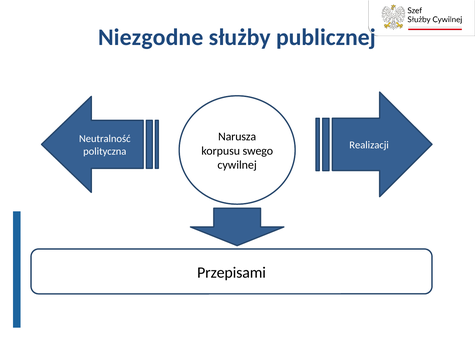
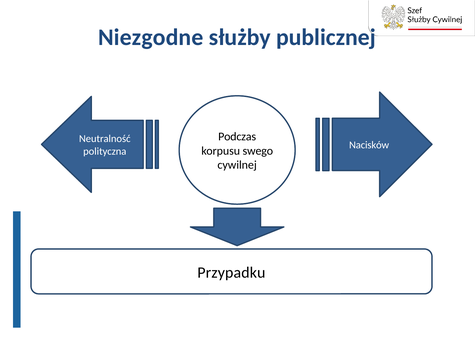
Narusza: Narusza -> Podczas
Realizacji: Realizacji -> Nacisków
Przepisami: Przepisami -> Przypadku
